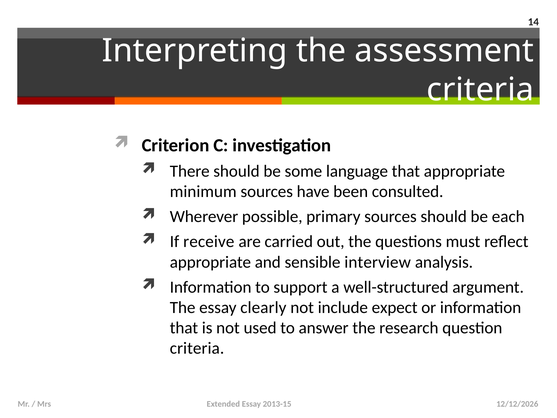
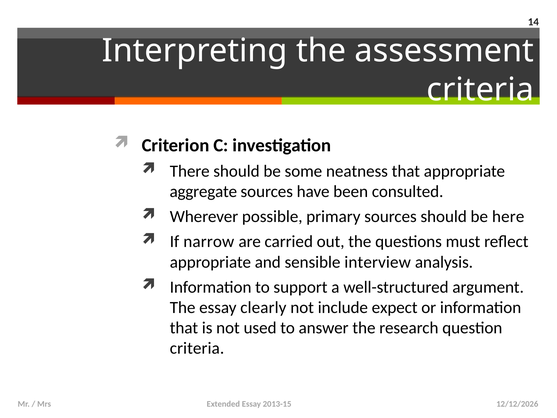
language: language -> neatness
minimum: minimum -> aggregate
each: each -> here
receive: receive -> narrow
